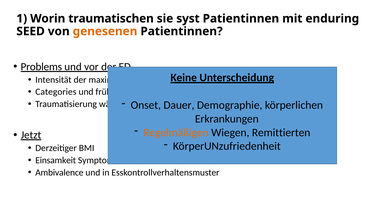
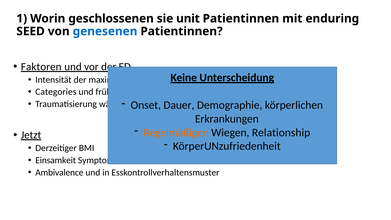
traumatischen: traumatischen -> geschlossenen
syst: syst -> unit
genesenen colour: orange -> blue
Problems: Problems -> Faktoren
Remittierten: Remittierten -> Relationship
